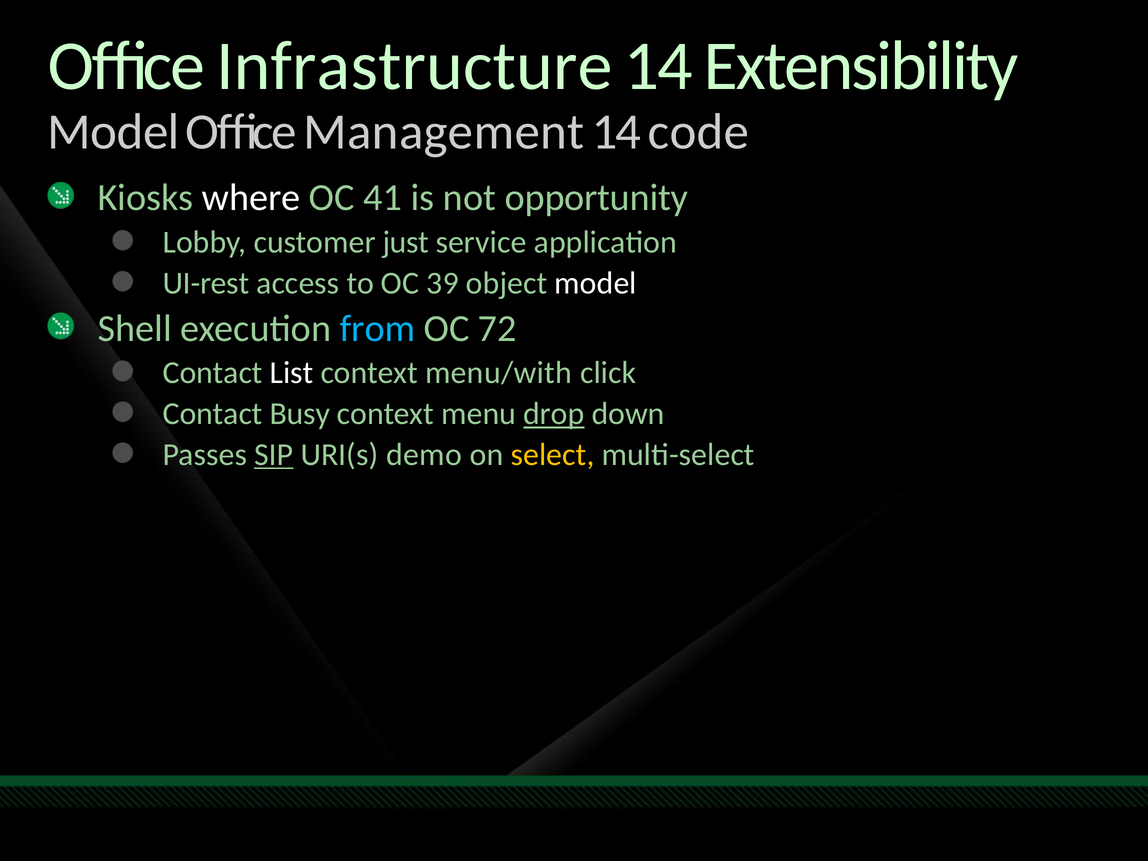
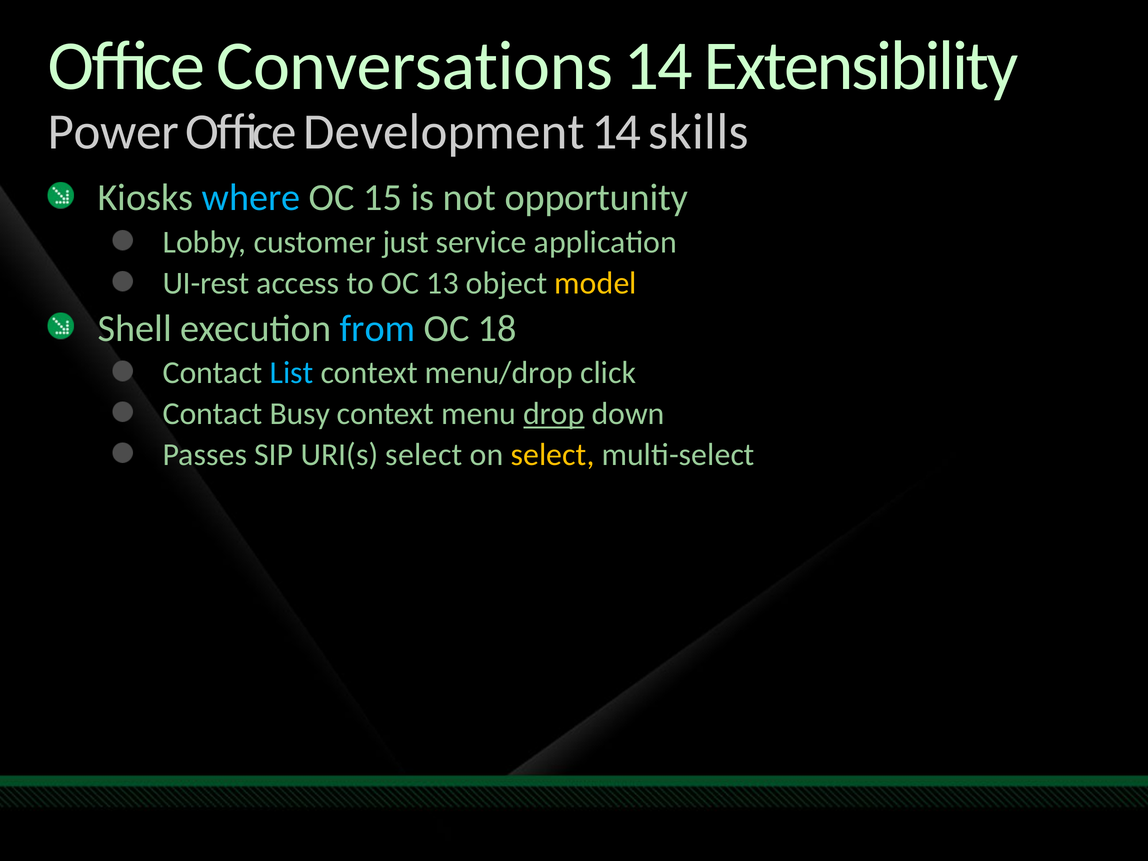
Infrastructure: Infrastructure -> Conversations
Model at (113, 132): Model -> Power
Management: Management -> Development
code: code -> skills
where colour: white -> light blue
41: 41 -> 15
39: 39 -> 13
model at (596, 283) colour: white -> yellow
72: 72 -> 18
List colour: white -> light blue
menu/with: menu/with -> menu/drop
SIP underline: present -> none
URI(s demo: demo -> select
